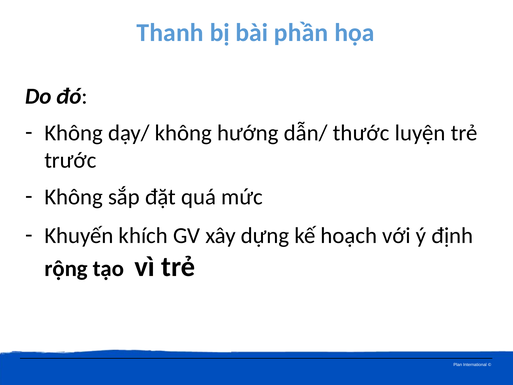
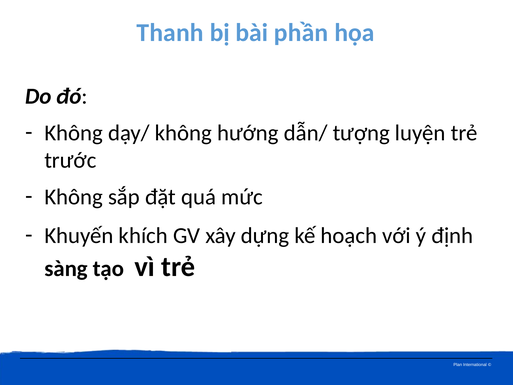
thước: thước -> tượng
rộng: rộng -> sàng
